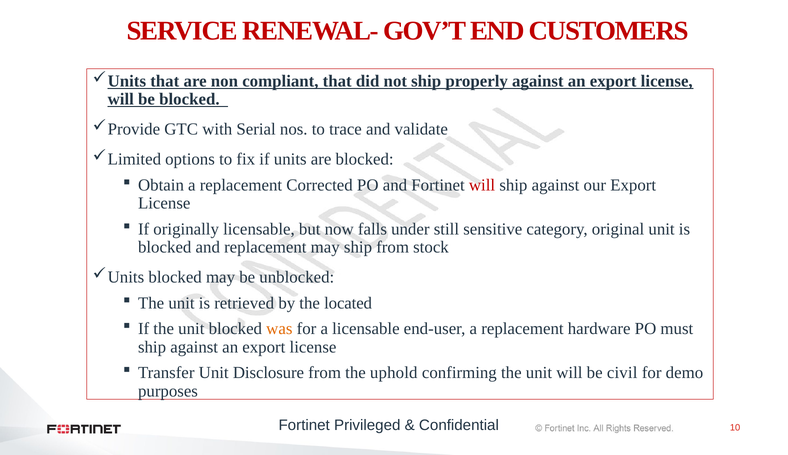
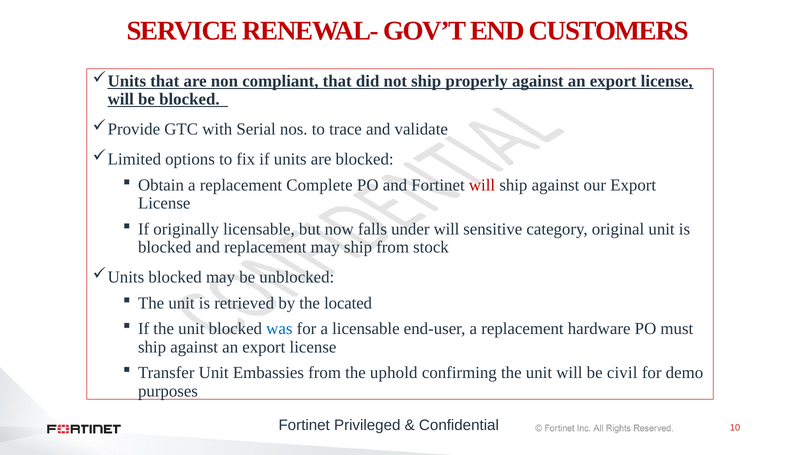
Corrected: Corrected -> Complete
under still: still -> will
was colour: orange -> blue
Disclosure: Disclosure -> Embassies
